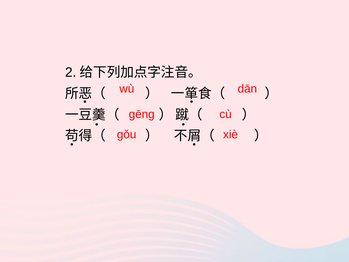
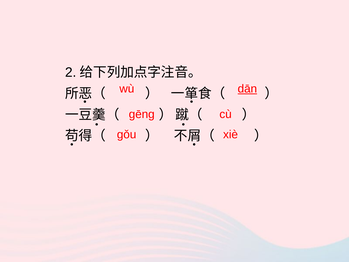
dān underline: none -> present
